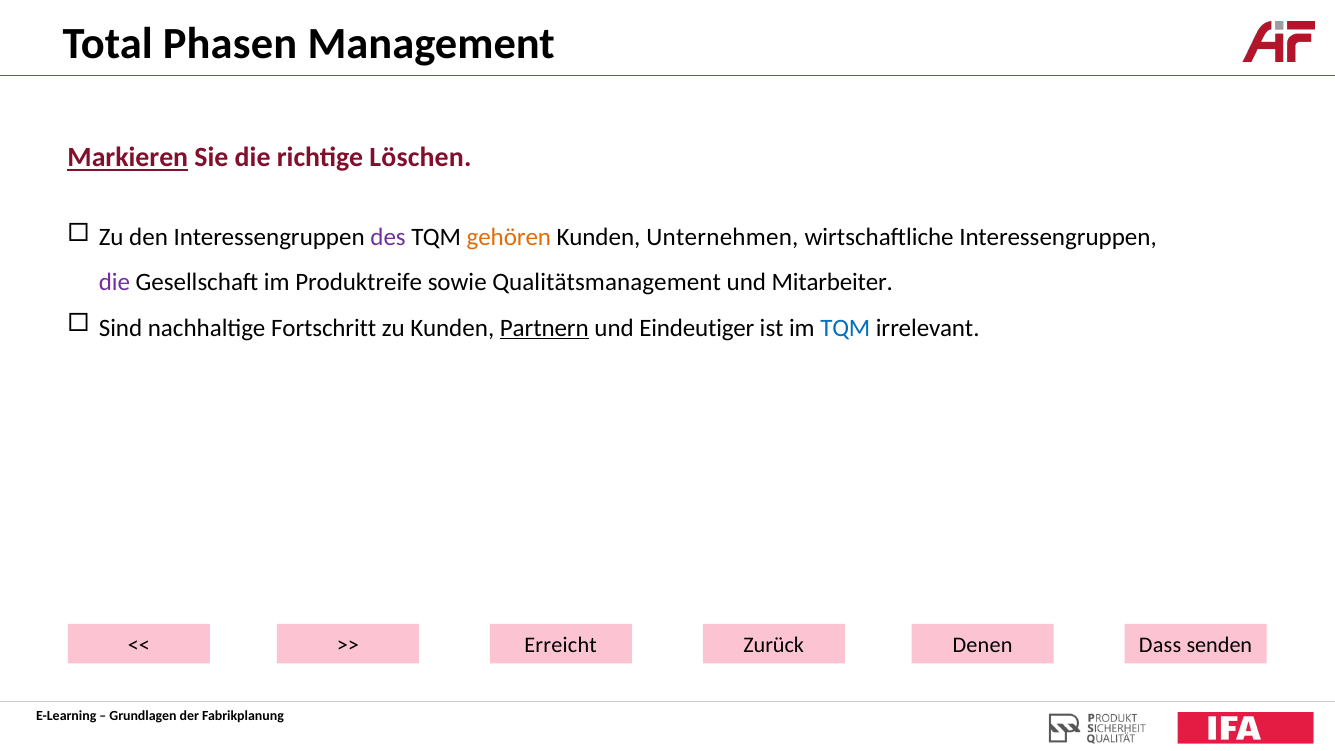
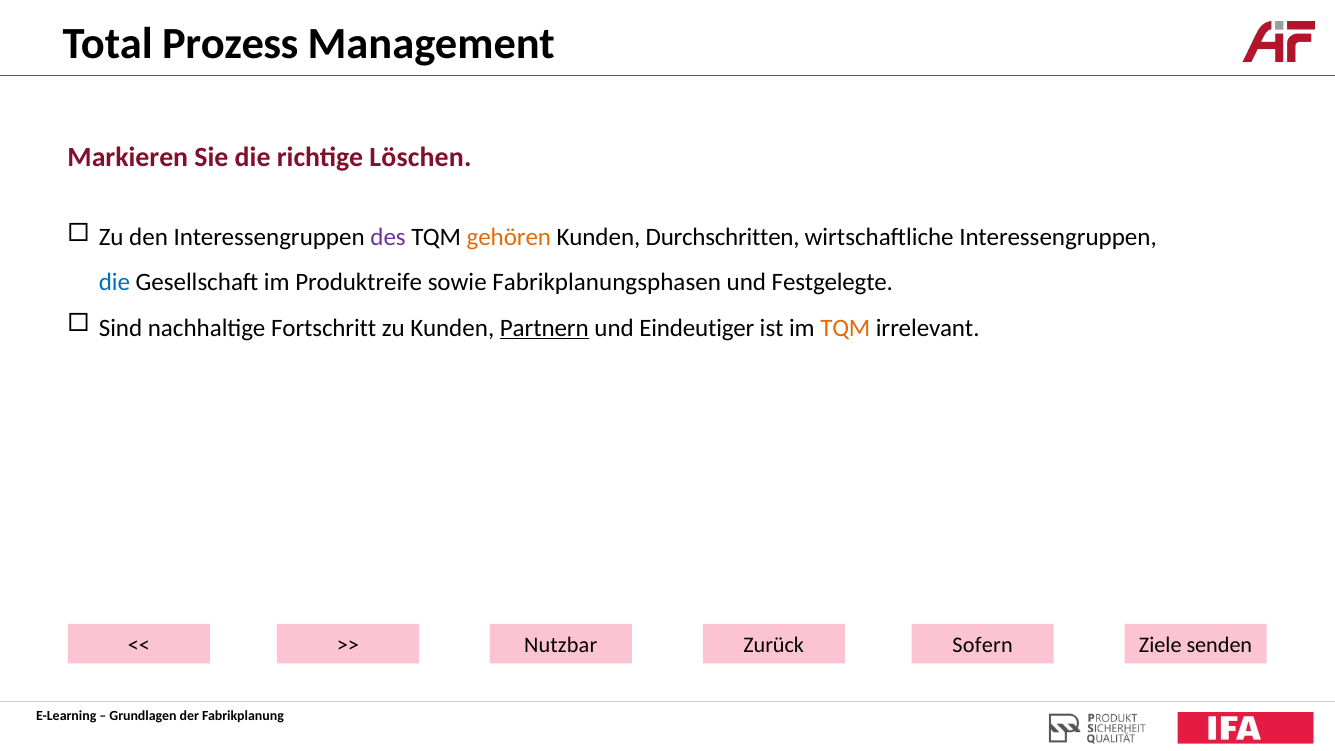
Phasen: Phasen -> Prozess
Markieren underline: present -> none
Unternehmen: Unternehmen -> Durchschritten
die at (114, 283) colour: purple -> blue
Qualitätsmanagement: Qualitätsmanagement -> Fabrikplanungsphasen
Mitarbeiter: Mitarbeiter -> Festgelegte
TQM at (845, 328) colour: blue -> orange
Erreicht: Erreicht -> Nutzbar
Denen: Denen -> Sofern
Dass: Dass -> Ziele
